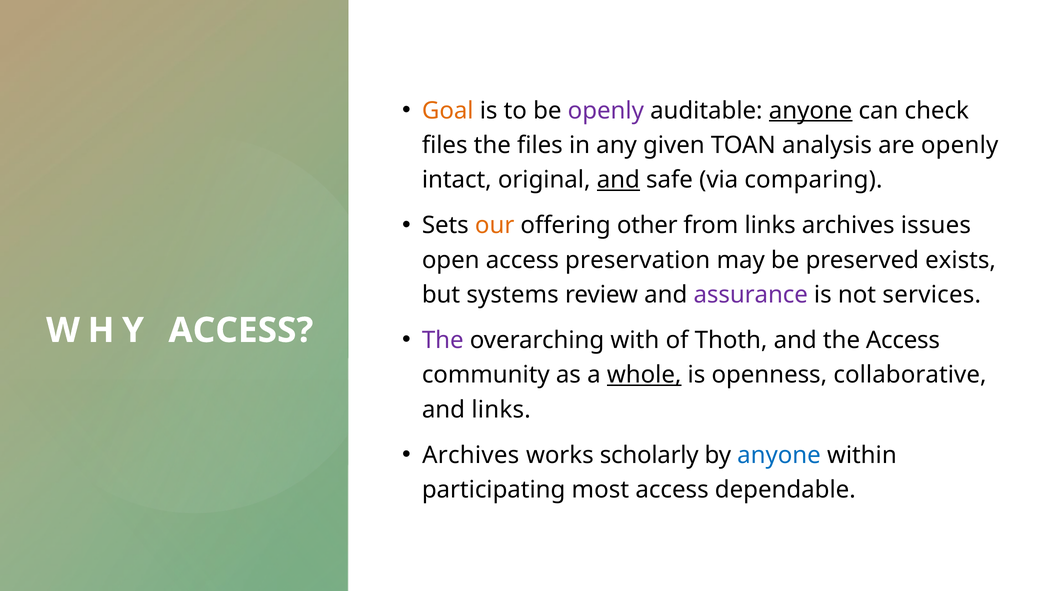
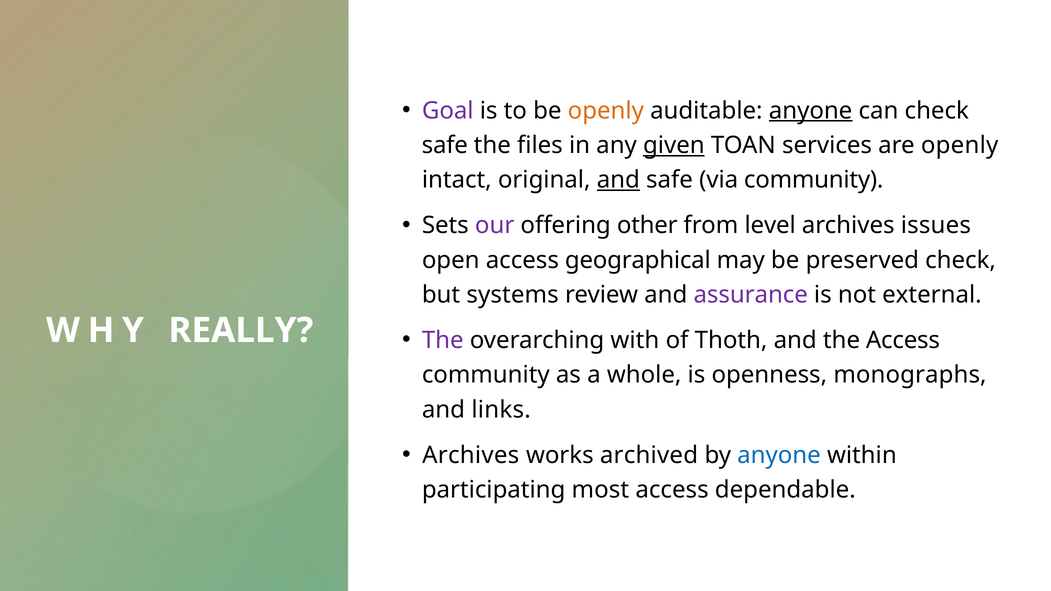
Goal colour: orange -> purple
openly at (606, 111) colour: purple -> orange
files at (445, 145): files -> safe
given underline: none -> present
analysis: analysis -> services
via comparing: comparing -> community
our colour: orange -> purple
from links: links -> level
preservation: preservation -> geographical
preserved exists: exists -> check
services: services -> external
WHY ACCESS: ACCESS -> REALLY
whole underline: present -> none
collaborative: collaborative -> monographs
scholarly: scholarly -> archived
